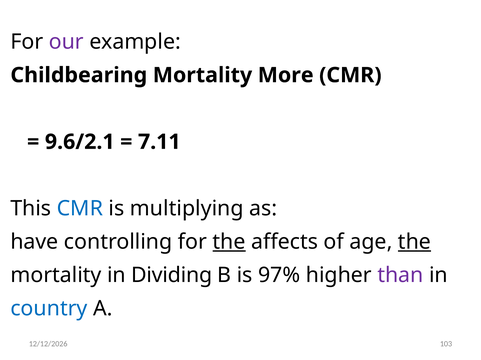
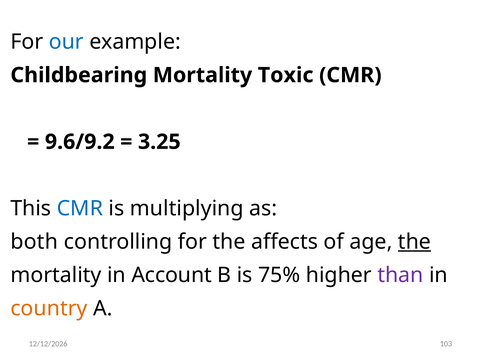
our colour: purple -> blue
More: More -> Toxic
9.6/2.1: 9.6/2.1 -> 9.6/9.2
7.11: 7.11 -> 3.25
have: have -> both
the at (229, 242) underline: present -> none
Dividing: Dividing -> Account
97%: 97% -> 75%
country colour: blue -> orange
